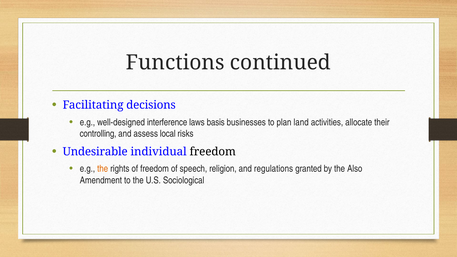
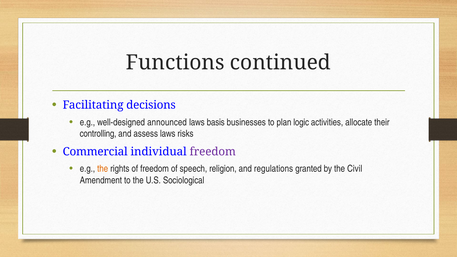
interference: interference -> announced
land: land -> logic
assess local: local -> laws
Undesirable: Undesirable -> Commercial
freedom at (213, 152) colour: black -> purple
Also: Also -> Civil
